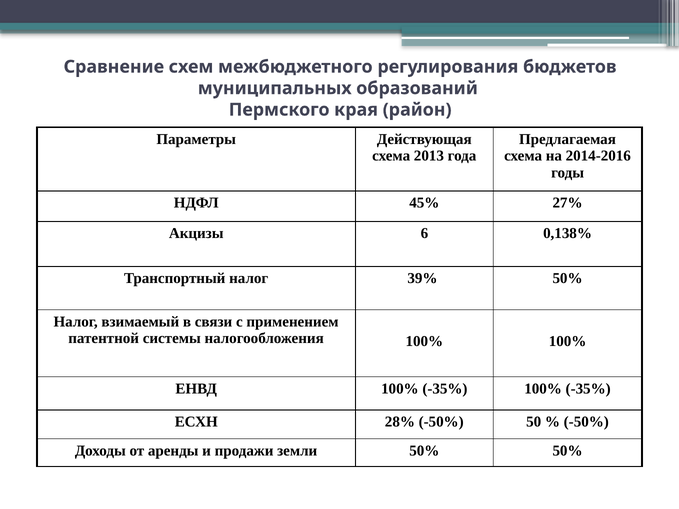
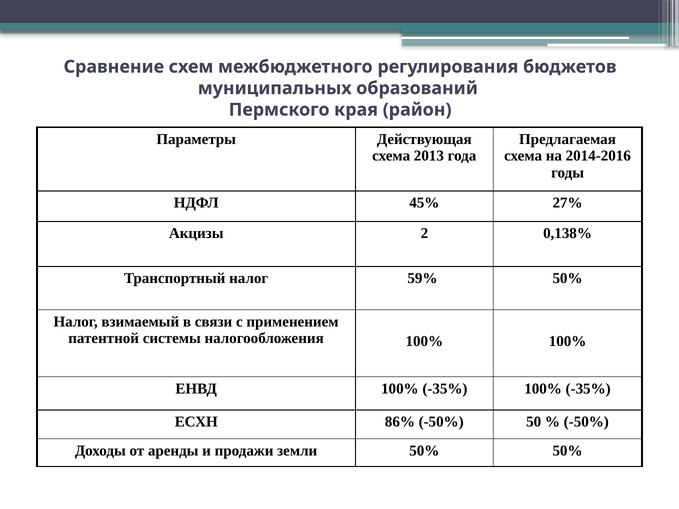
6: 6 -> 2
39%: 39% -> 59%
28%: 28% -> 86%
